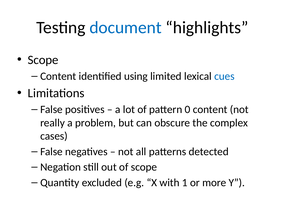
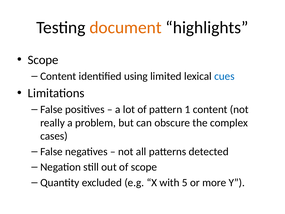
document colour: blue -> orange
0: 0 -> 1
1: 1 -> 5
